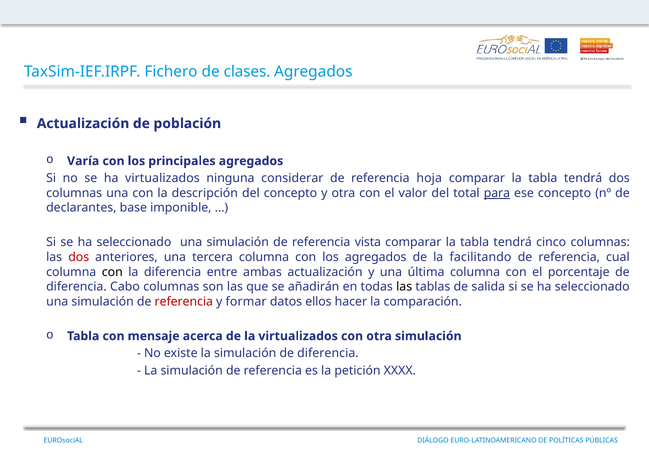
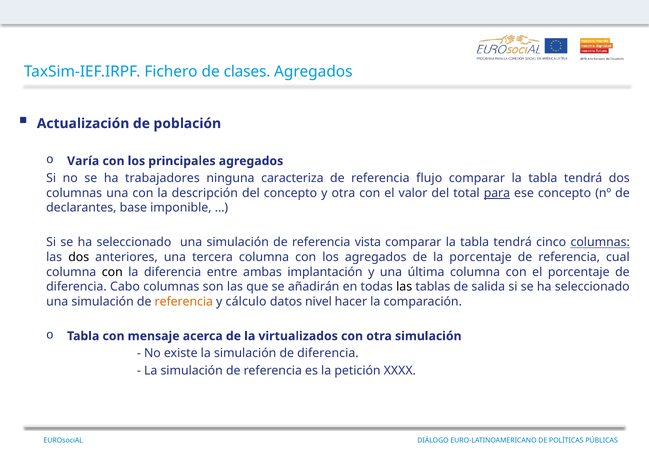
ha virtualizados: virtualizados -> trabajadores
considerar: considerar -> caracteriza
hoja: hoja -> flujo
columnas at (600, 243) underline: none -> present
dos at (79, 257) colour: red -> black
la facilitando: facilitando -> porcentaje
ambas actualización: actualización -> implantación
referencia at (184, 302) colour: red -> orange
formar: formar -> cálculo
ellos: ellos -> nivel
